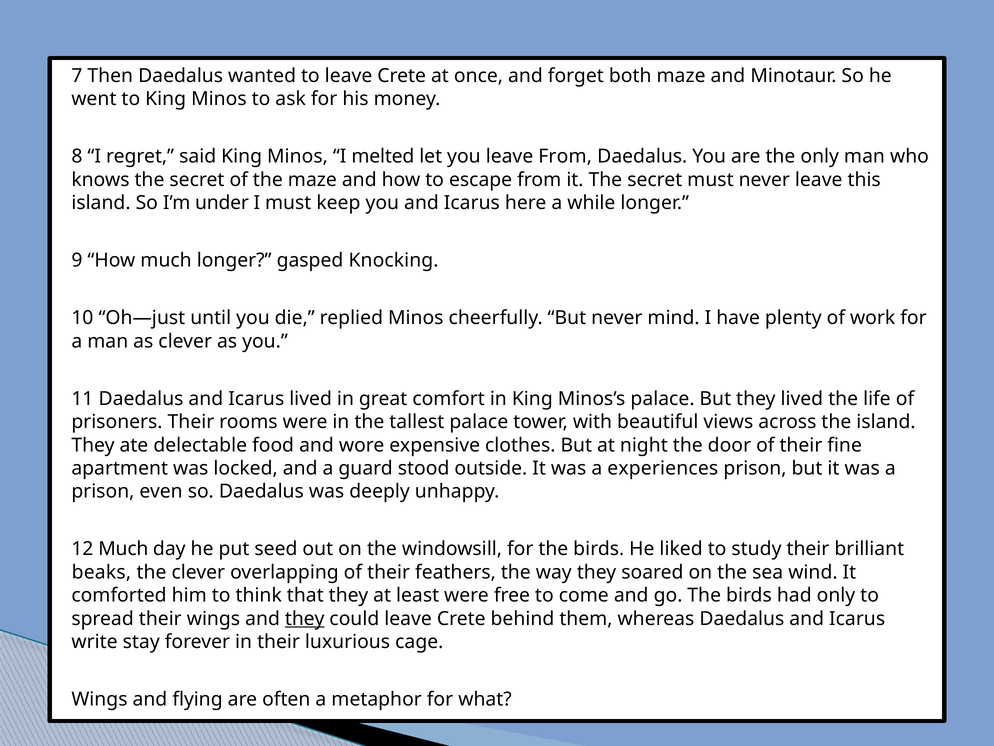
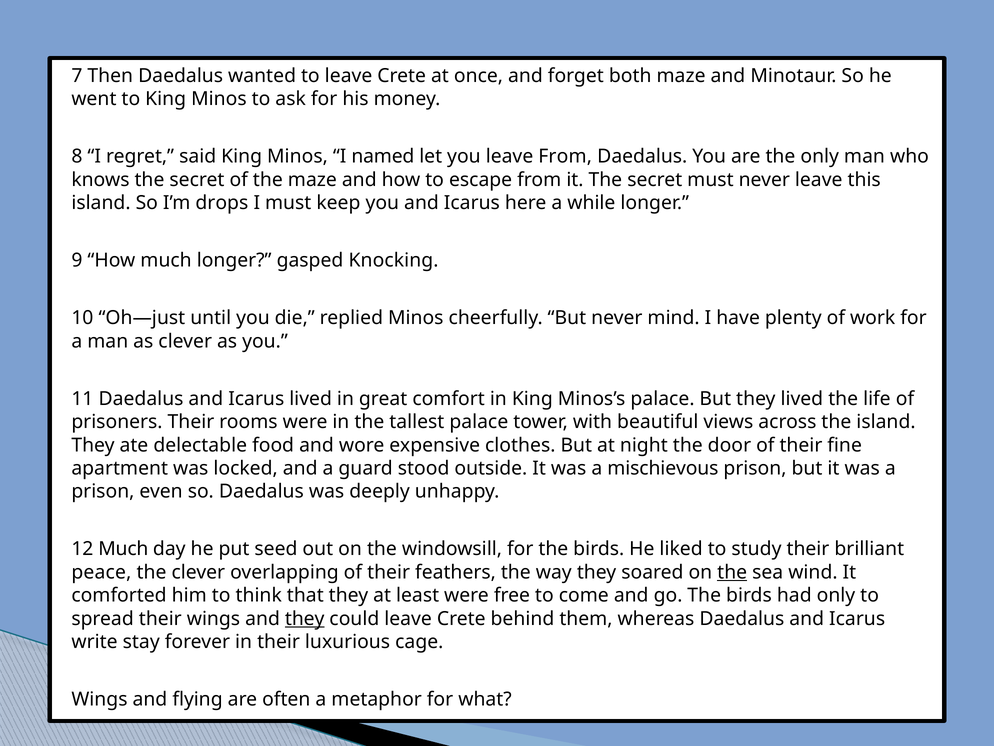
melted: melted -> named
under: under -> drops
experiences: experiences -> mischievous
beaks: beaks -> peace
the at (732, 572) underline: none -> present
